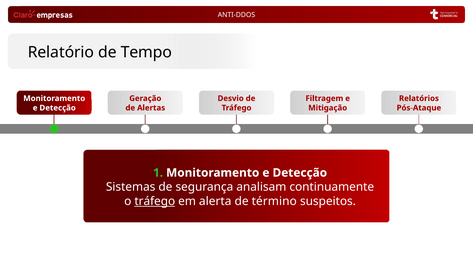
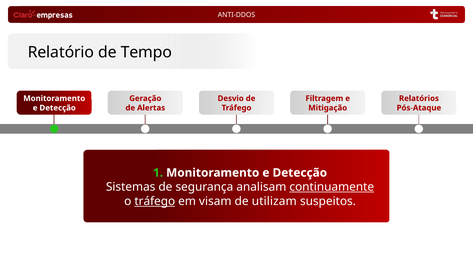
continuamente underline: none -> present
alerta: alerta -> visam
término: término -> utilizam
